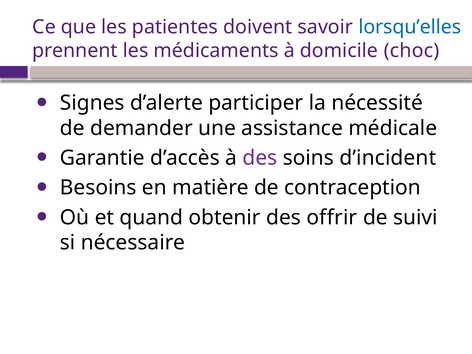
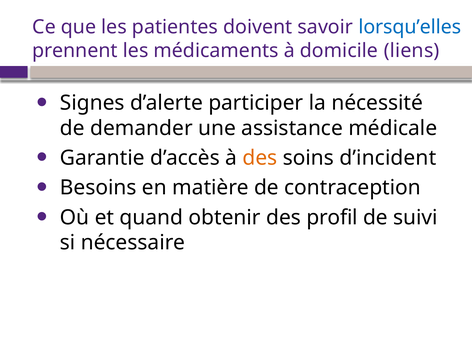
choc: choc -> liens
des at (260, 158) colour: purple -> orange
offrir: offrir -> profil
